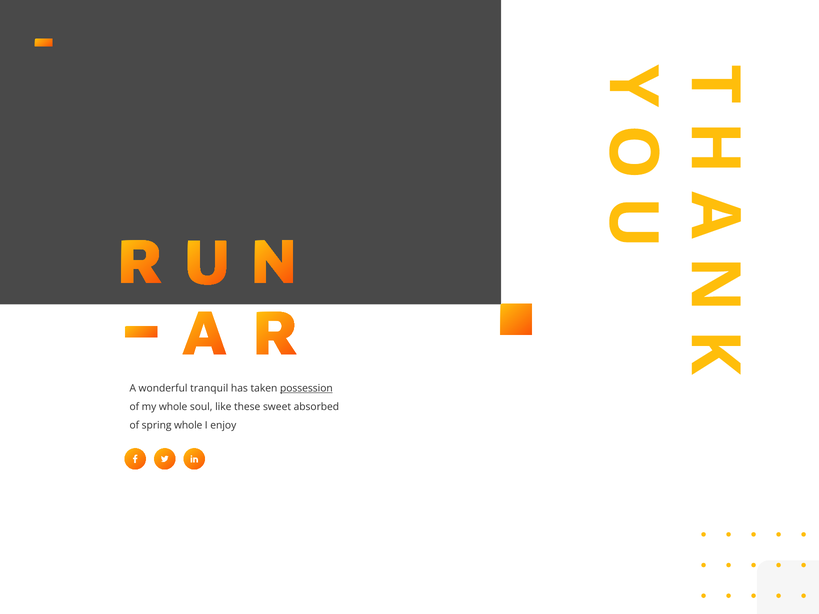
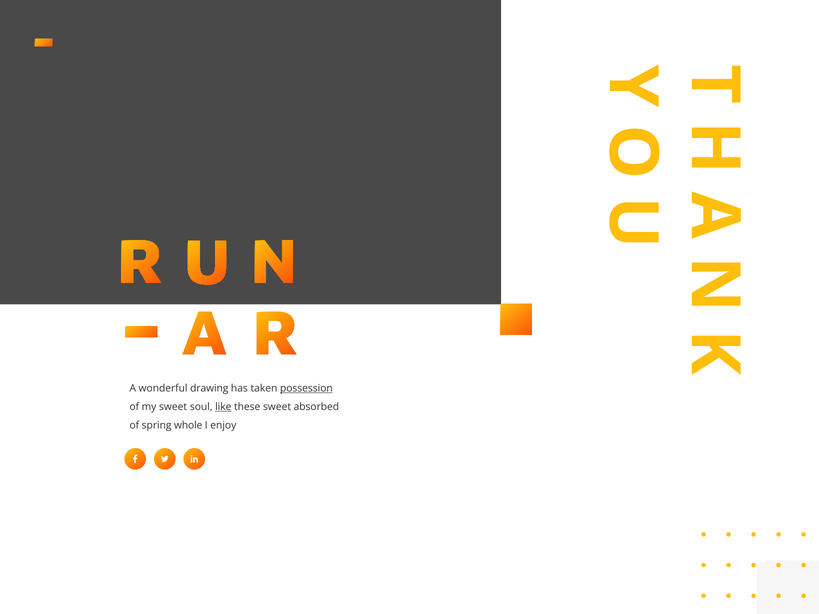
tranquil: tranquil -> drawing
my whole: whole -> sweet
like underline: none -> present
